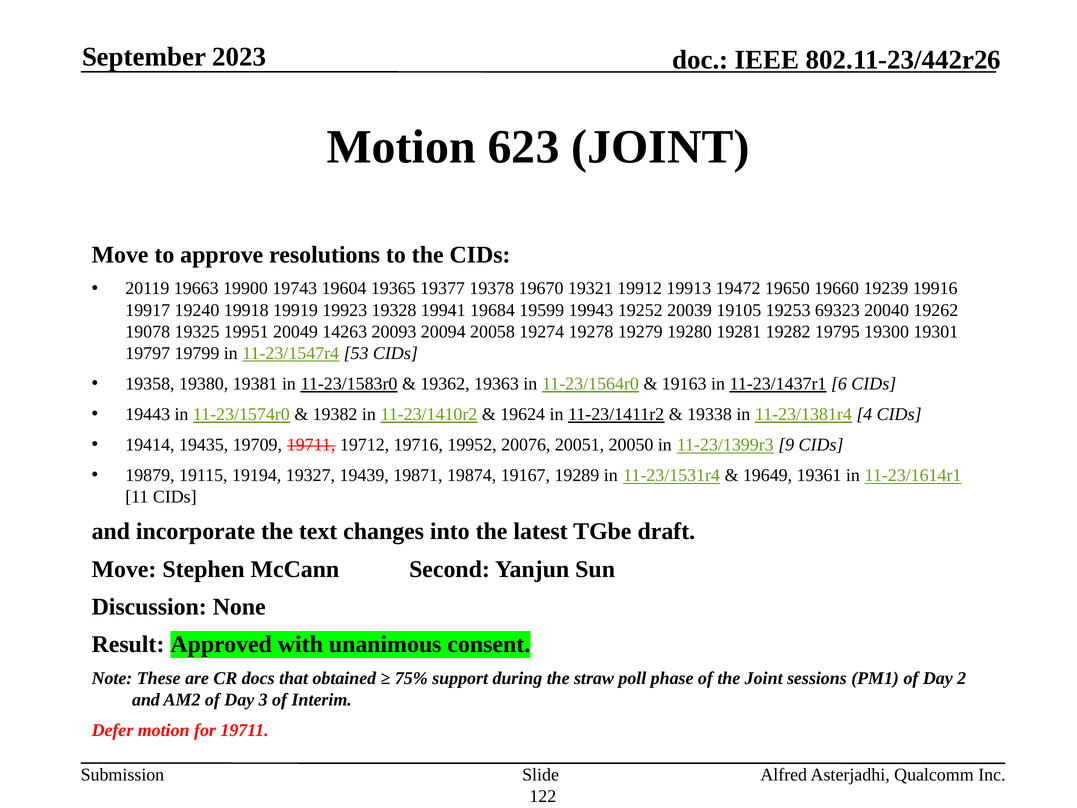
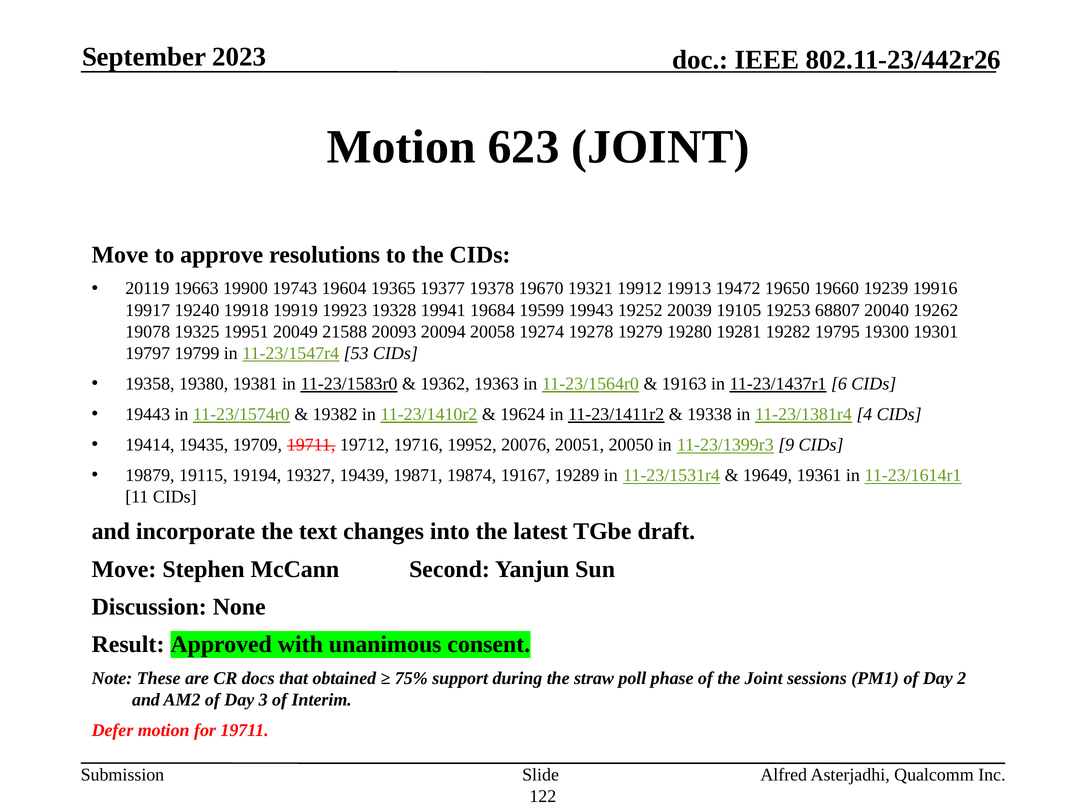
69323: 69323 -> 68807
14263: 14263 -> 21588
